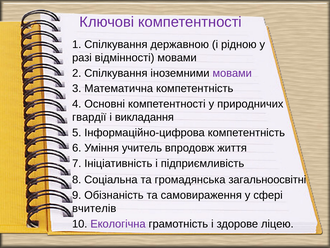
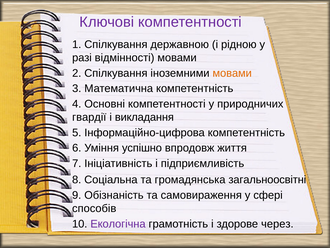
мовами at (232, 73) colour: purple -> orange
учитель: учитель -> успішно
вчителів: вчителів -> способів
ліцею: ліцею -> через
